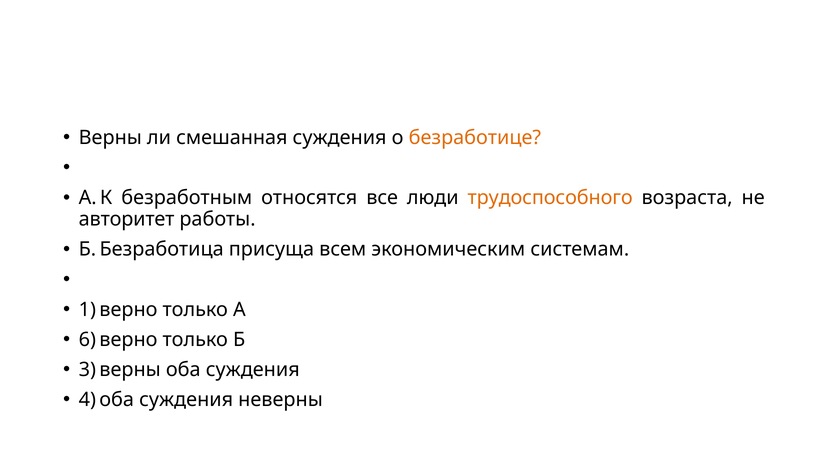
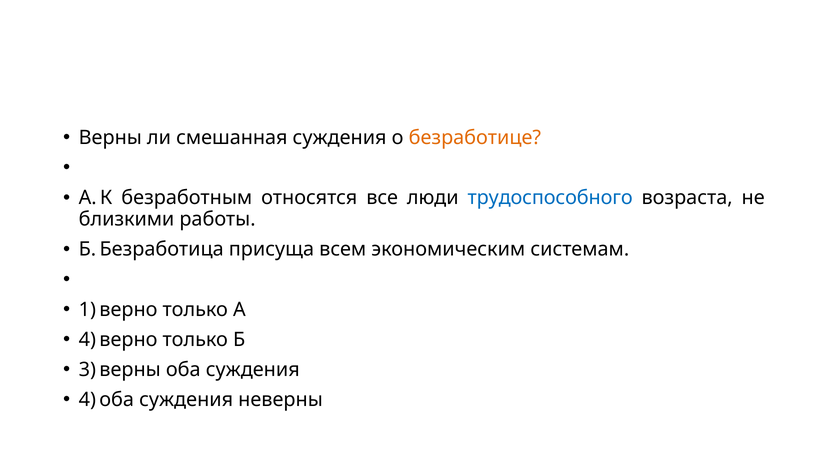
трудоспособного colour: orange -> blue
авторитет: авторитет -> близкими
6 at (87, 340): 6 -> 4
